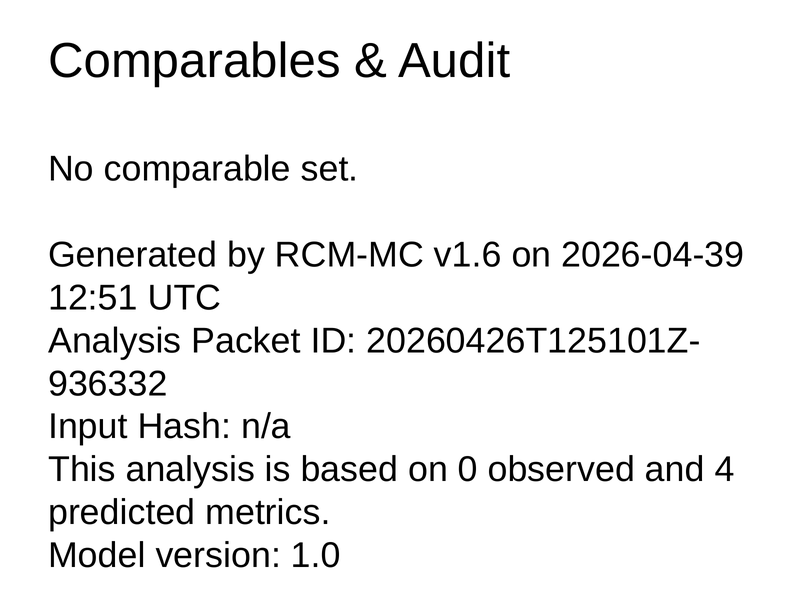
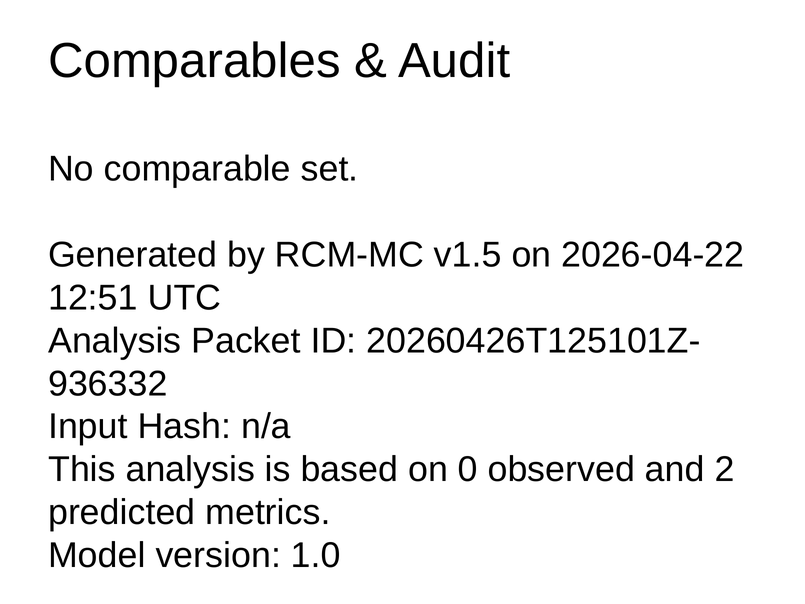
v1.6: v1.6 -> v1.5
2026-04-39: 2026-04-39 -> 2026-04-22
4: 4 -> 2
